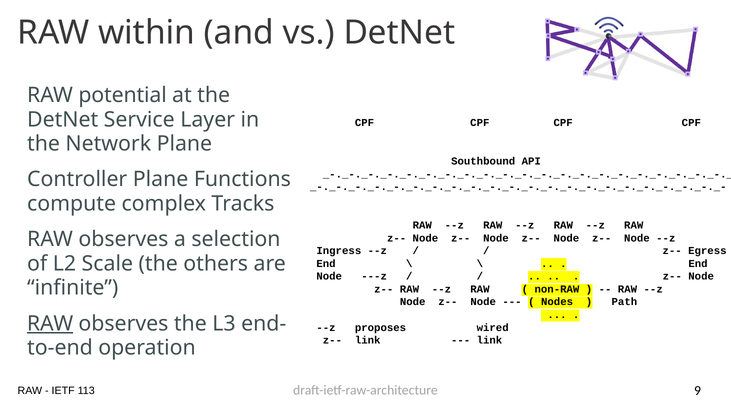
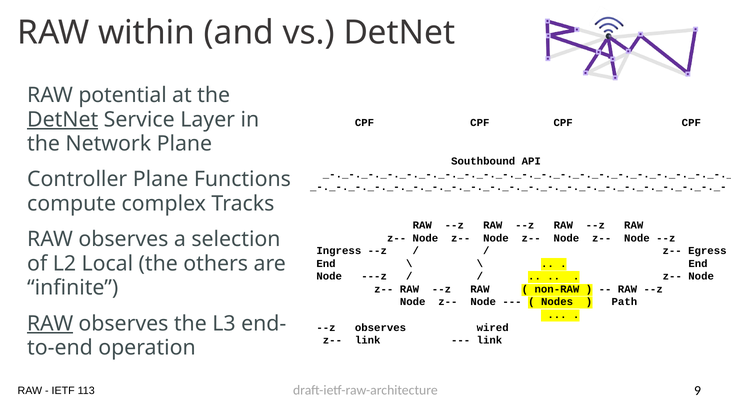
DetNet at (63, 120) underline: none -> present
Scale: Scale -> Local
--z proposes: proposes -> observes
